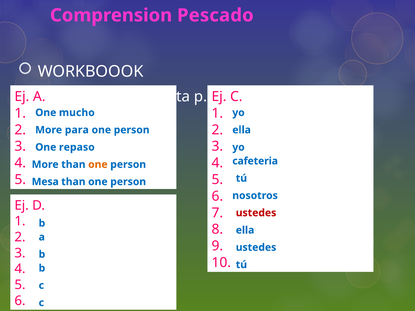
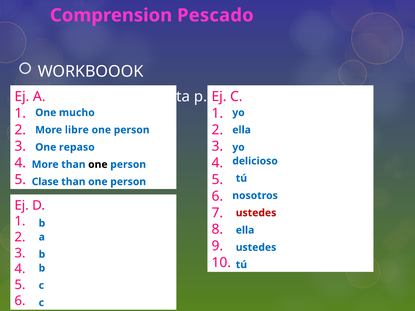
para: para -> libre
cafeteria: cafeteria -> delicioso
one at (98, 165) colour: orange -> black
Mesa: Mesa -> Clase
